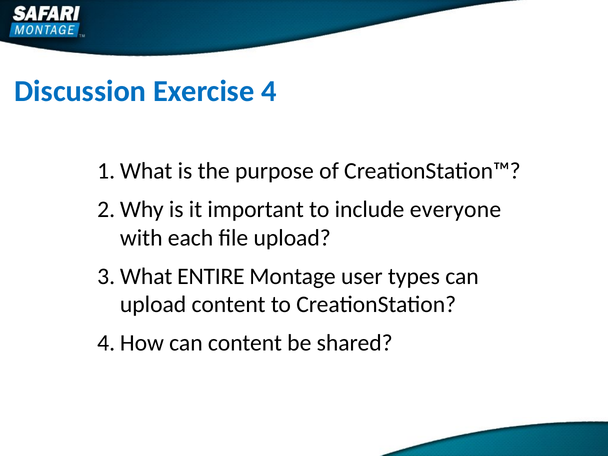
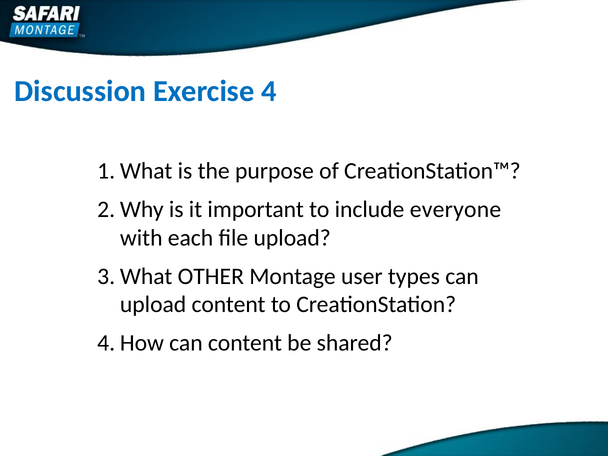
ENTIRE: ENTIRE -> OTHER
